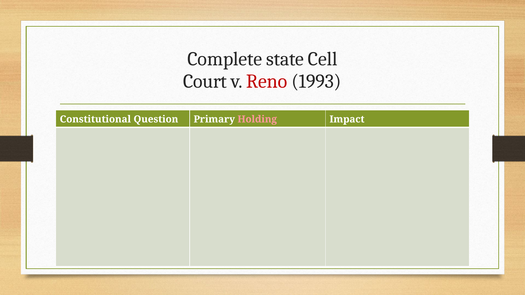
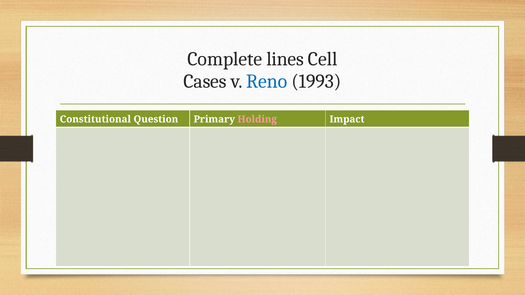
state: state -> lines
Court: Court -> Cases
Reno colour: red -> blue
